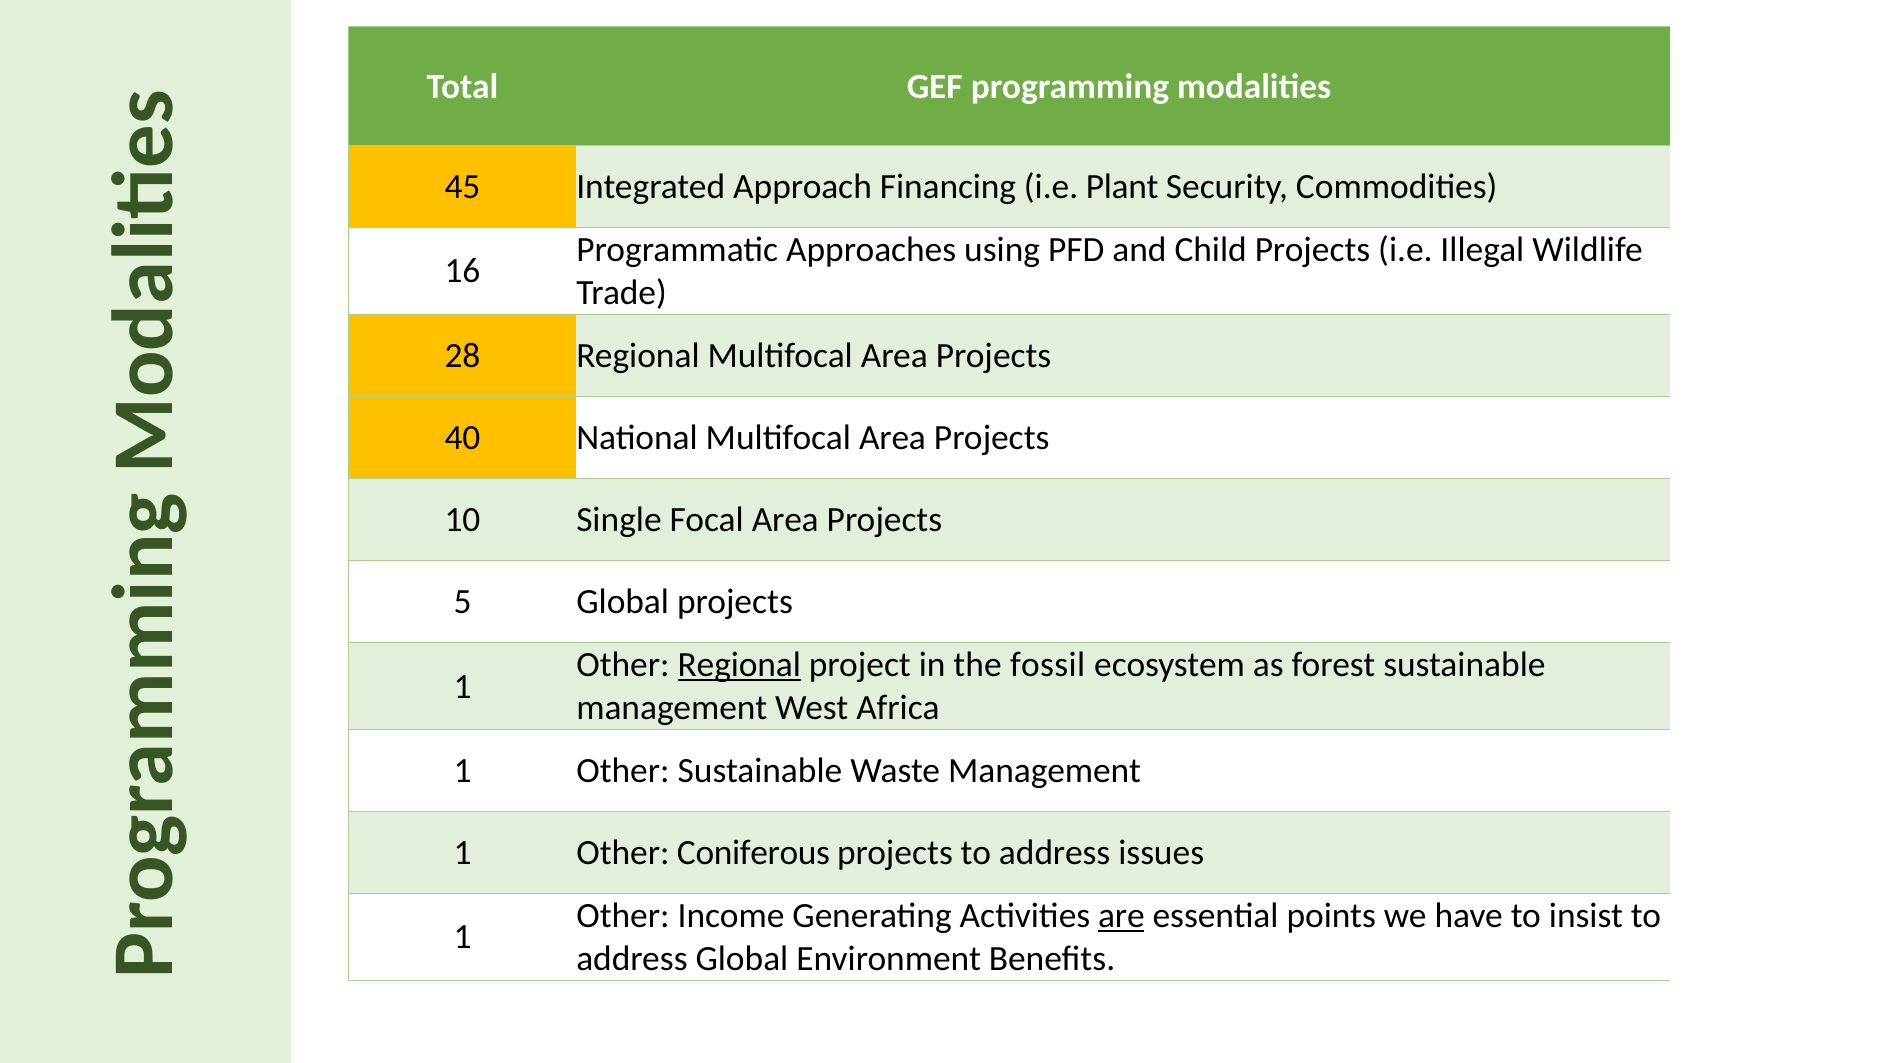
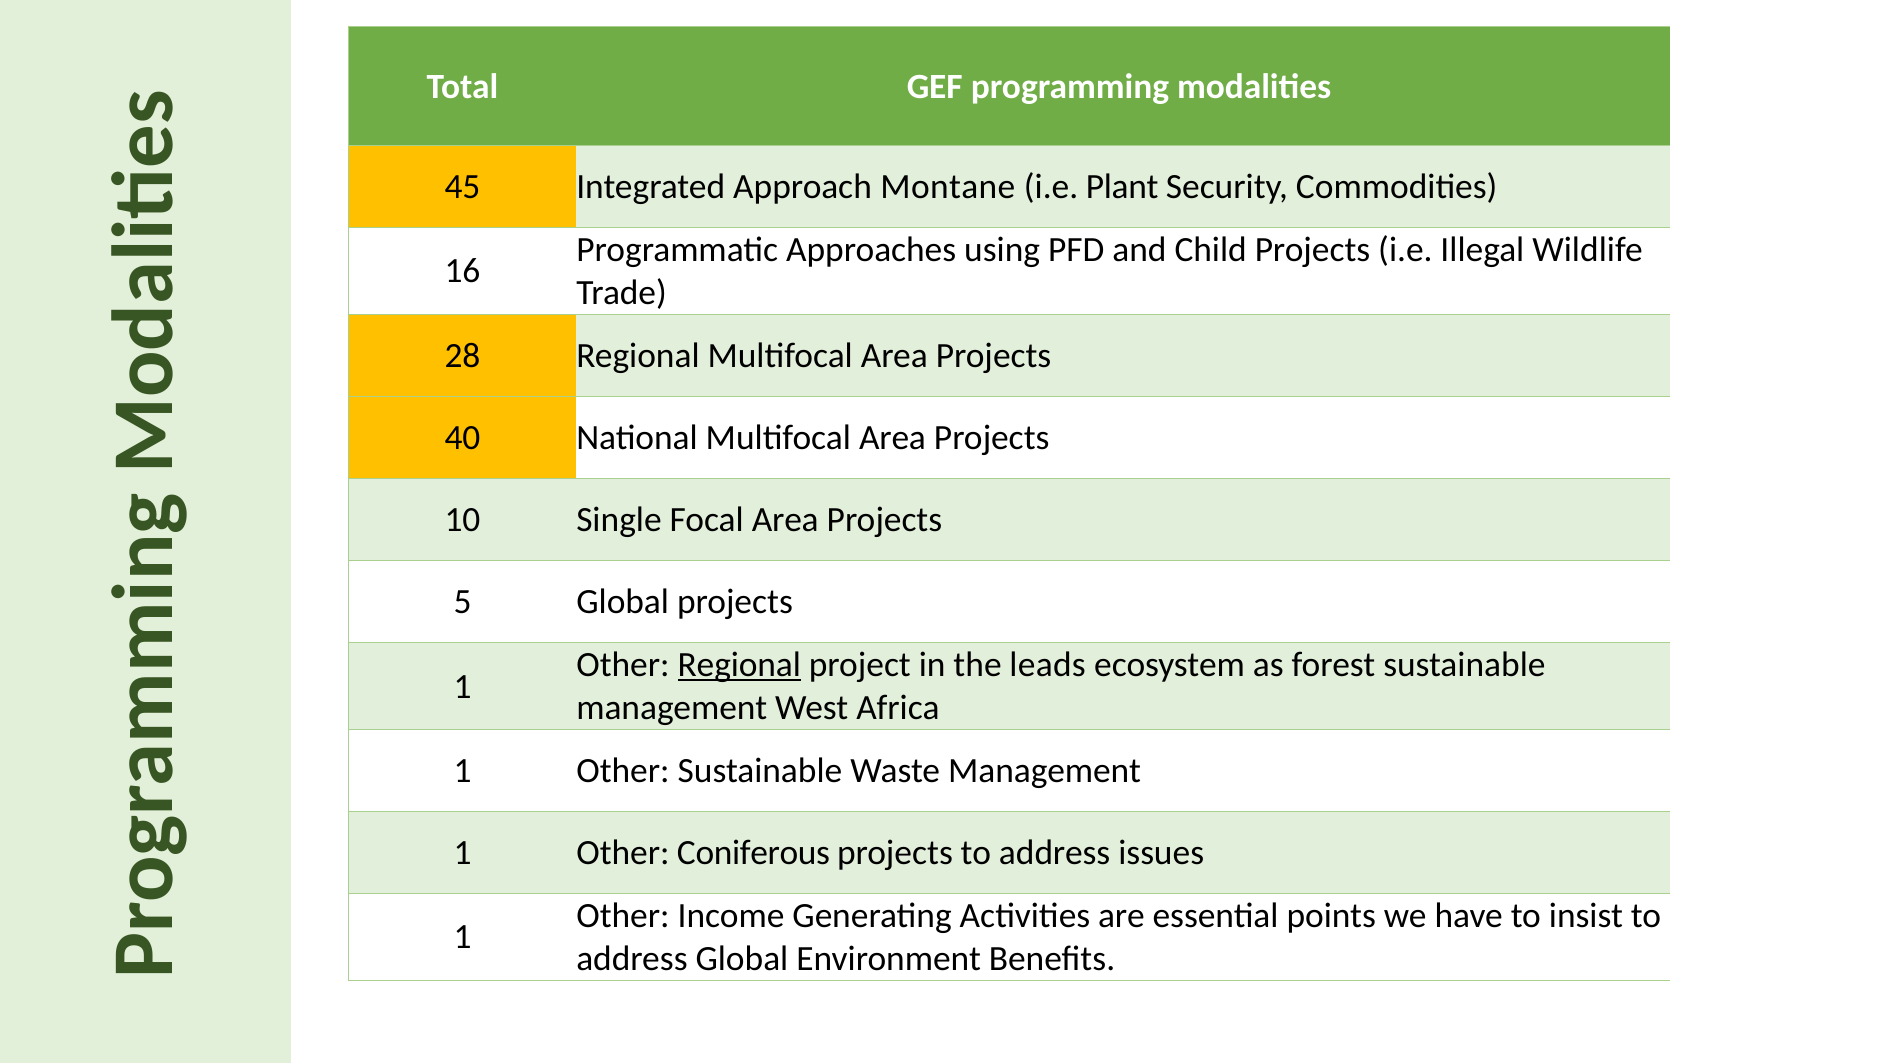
Financing: Financing -> Montane
fossil: fossil -> leads
are underline: present -> none
